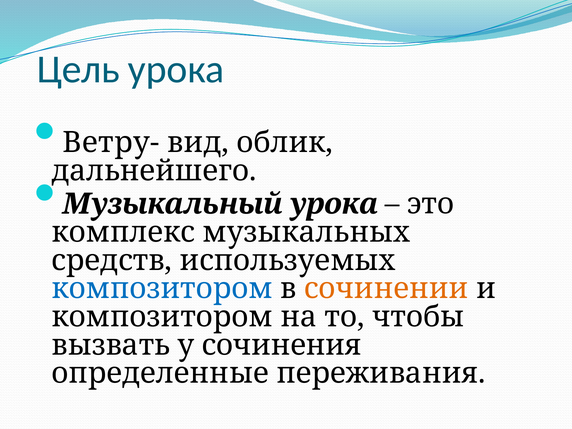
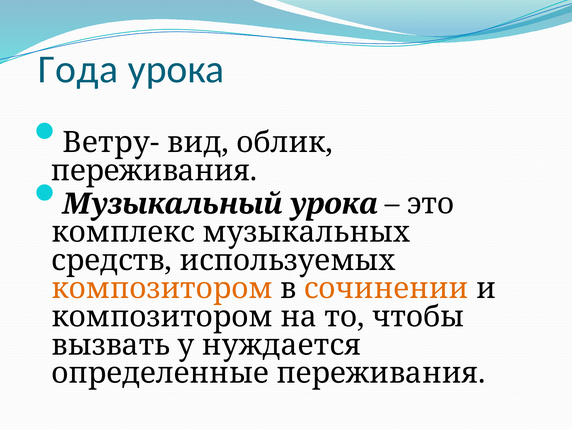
Цель: Цель -> Года
дальнейшего at (154, 171): дальнейшего -> переживания
композитором at (162, 289) colour: blue -> orange
сочинения: сочинения -> нуждается
